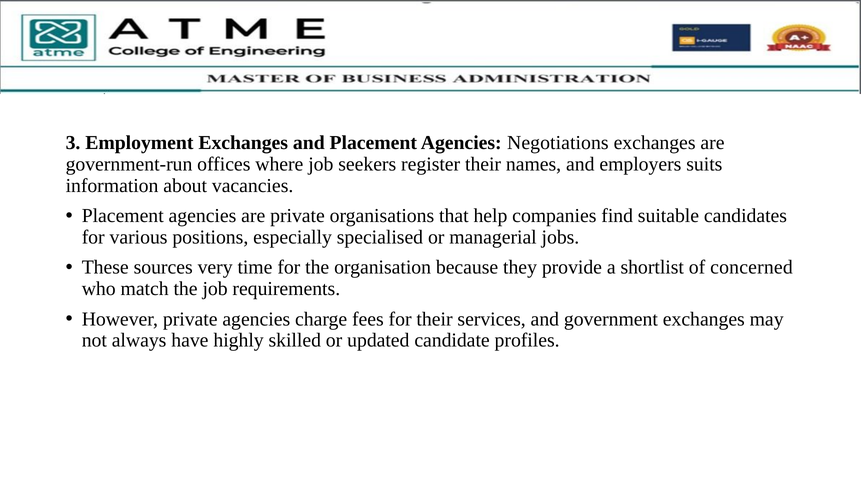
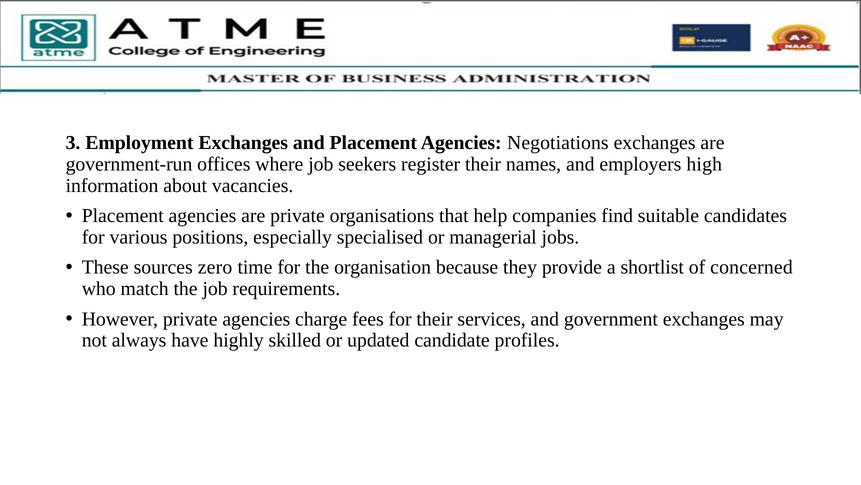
suits: suits -> high
very: very -> zero
